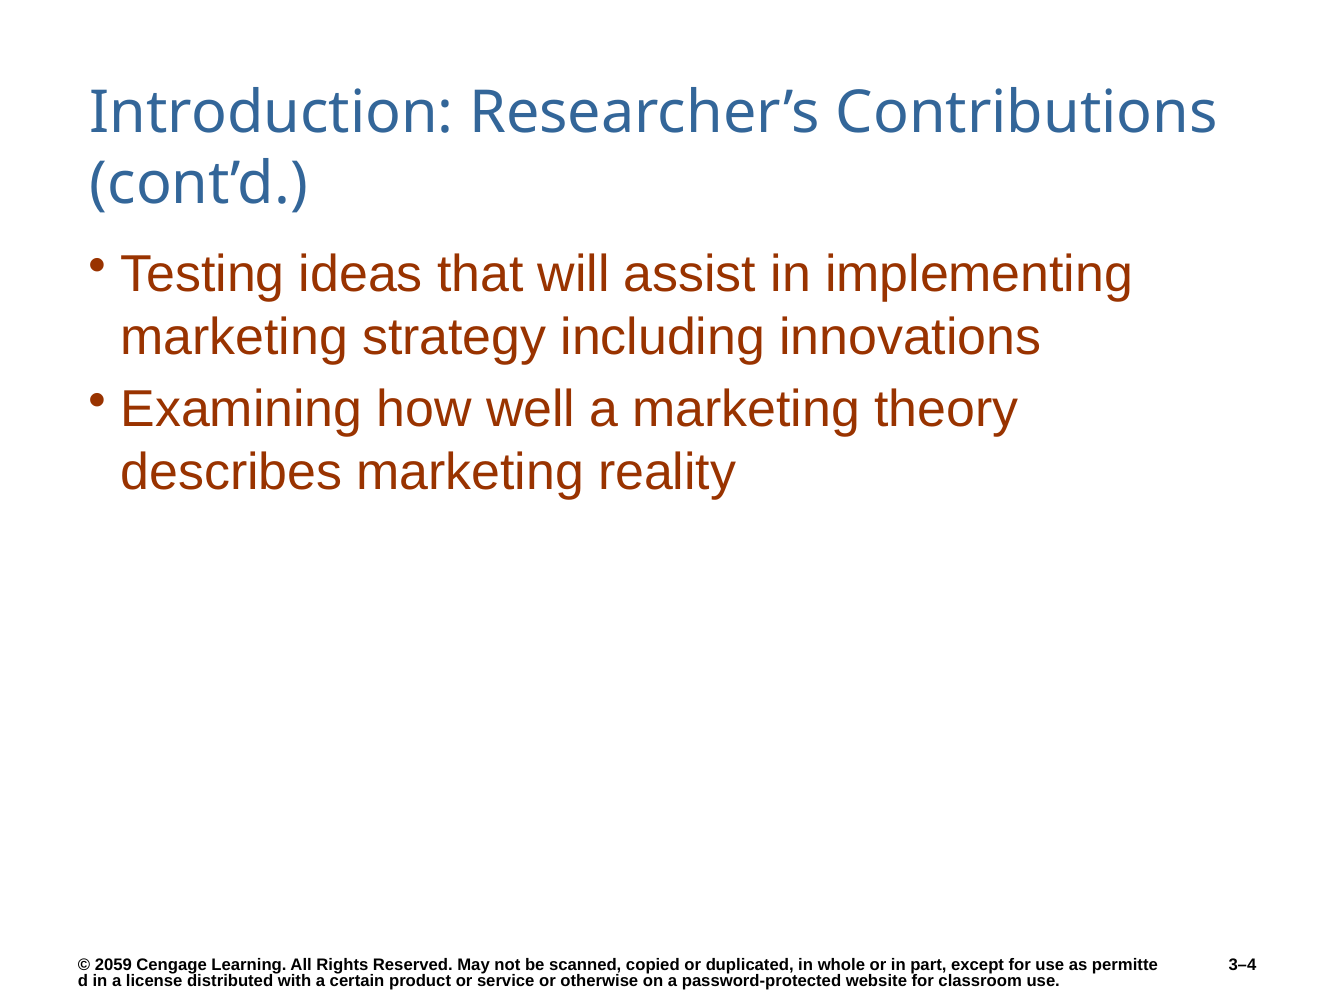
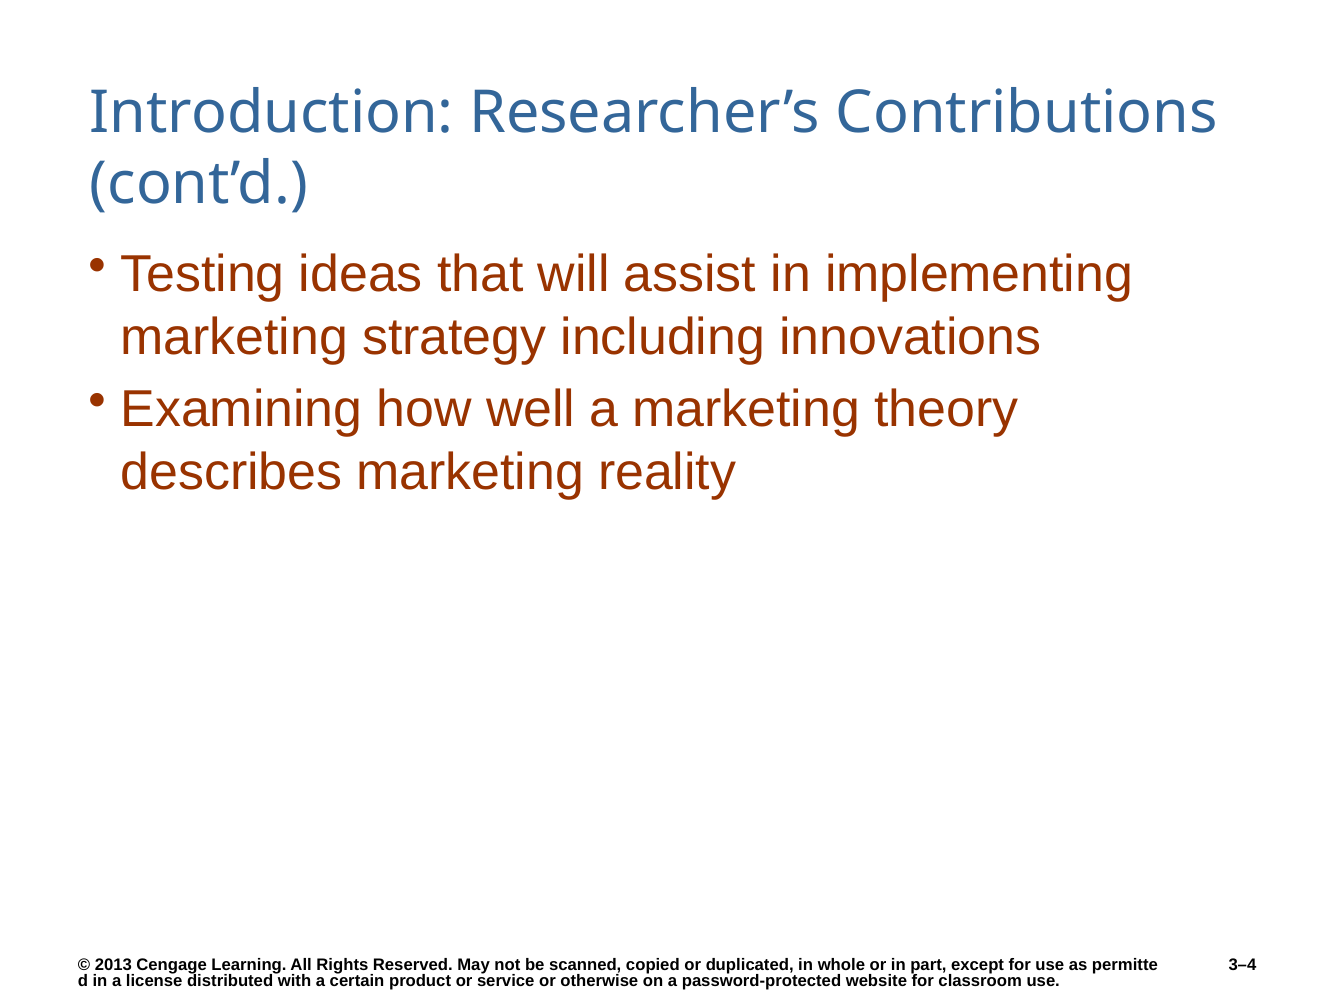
2059: 2059 -> 2013
